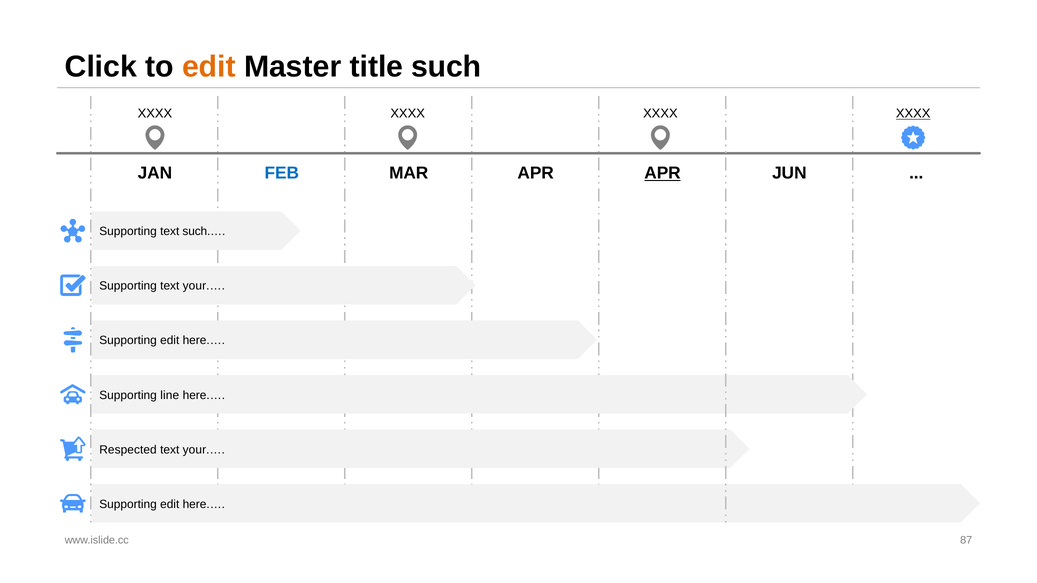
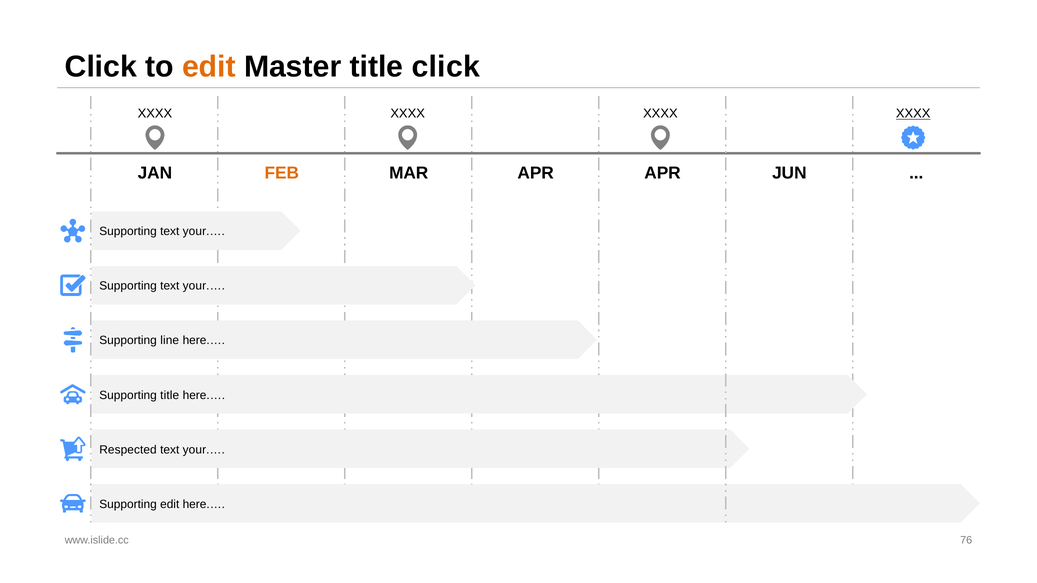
title such: such -> click
FEB colour: blue -> orange
APR at (663, 173) underline: present -> none
such.… at (204, 232): such.… -> your.…
edit at (170, 341): edit -> line
Supporting line: line -> title
87: 87 -> 76
